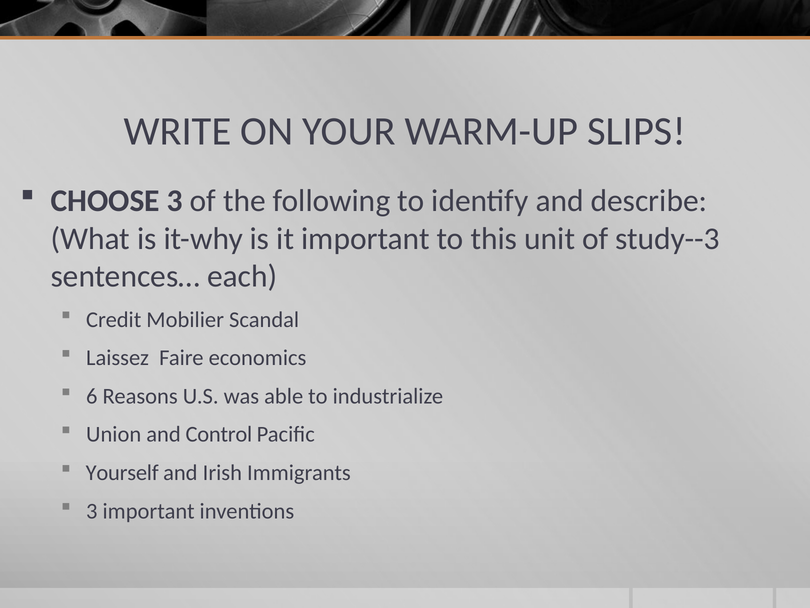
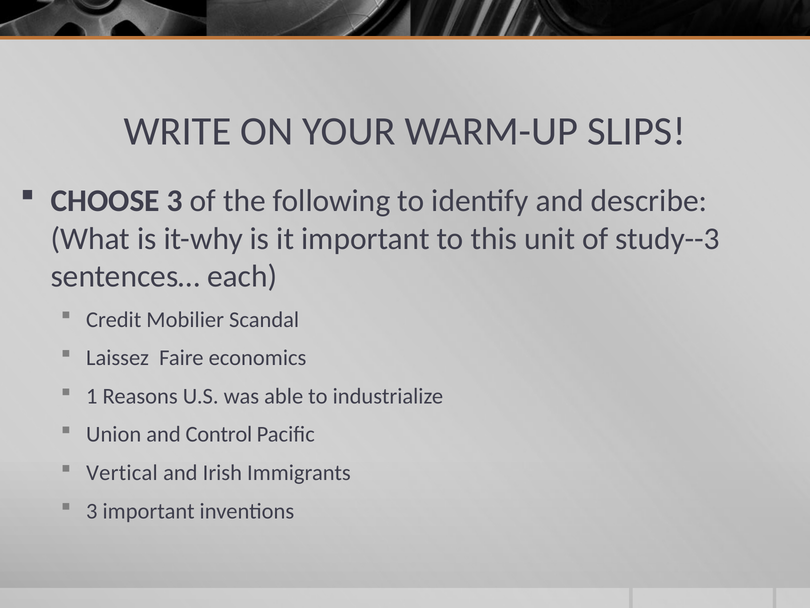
6: 6 -> 1
Yourself: Yourself -> Vertical
